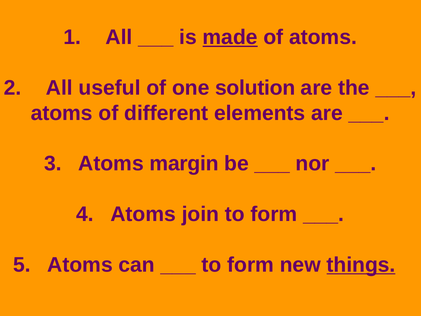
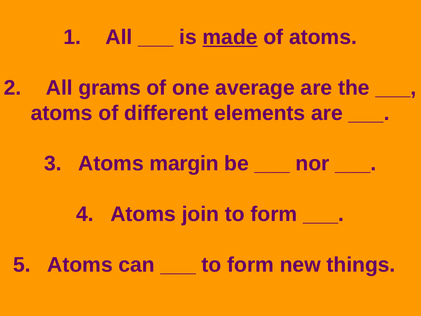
useful: useful -> grams
solution: solution -> average
things underline: present -> none
